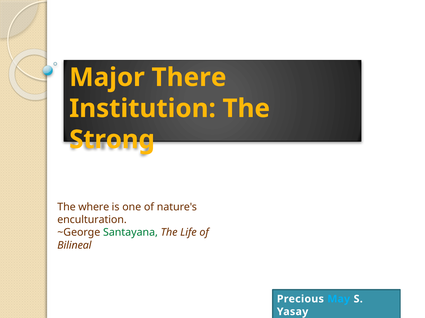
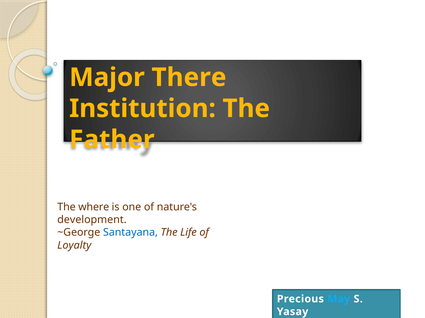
Strong: Strong -> Father
enculturation: enculturation -> development
Santayana colour: green -> blue
Bilineal: Bilineal -> Loyalty
